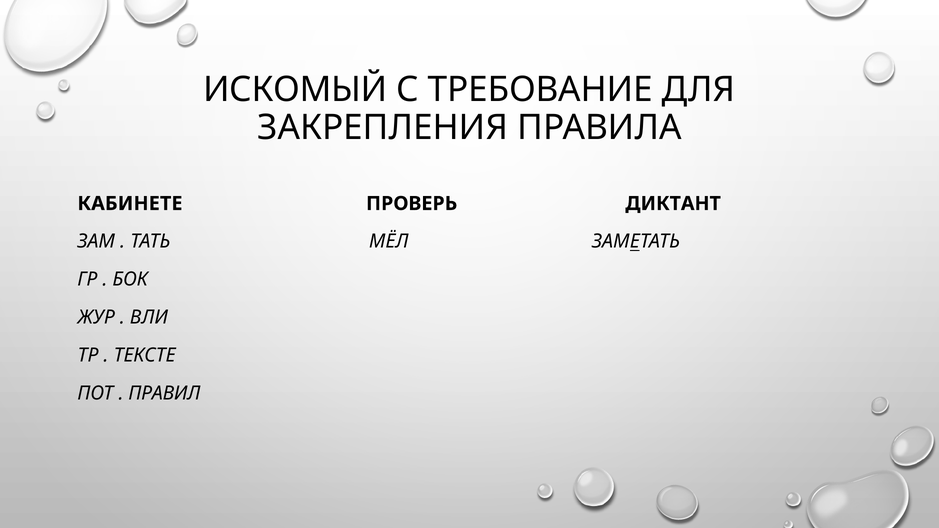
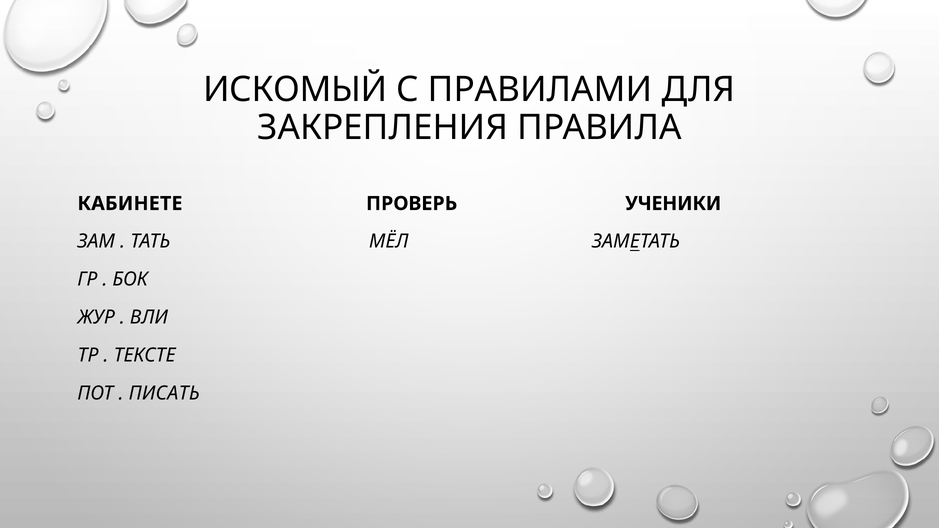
ТРЕБОВАНИЕ: ТРЕБОВАНИЕ -> ПРАВИЛАМИ
ДИКТАНТ: ДИКТАНТ -> УЧЕНИКИ
ПРАВИЛ: ПРАВИЛ -> ПИСАТЬ
